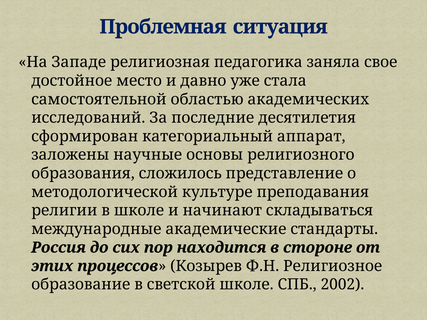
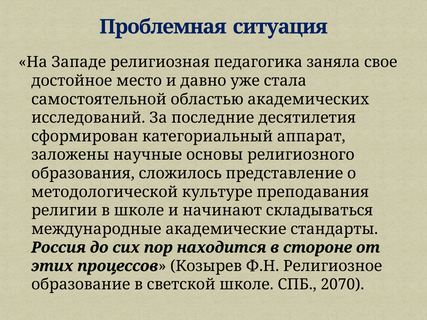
2002: 2002 -> 2070
